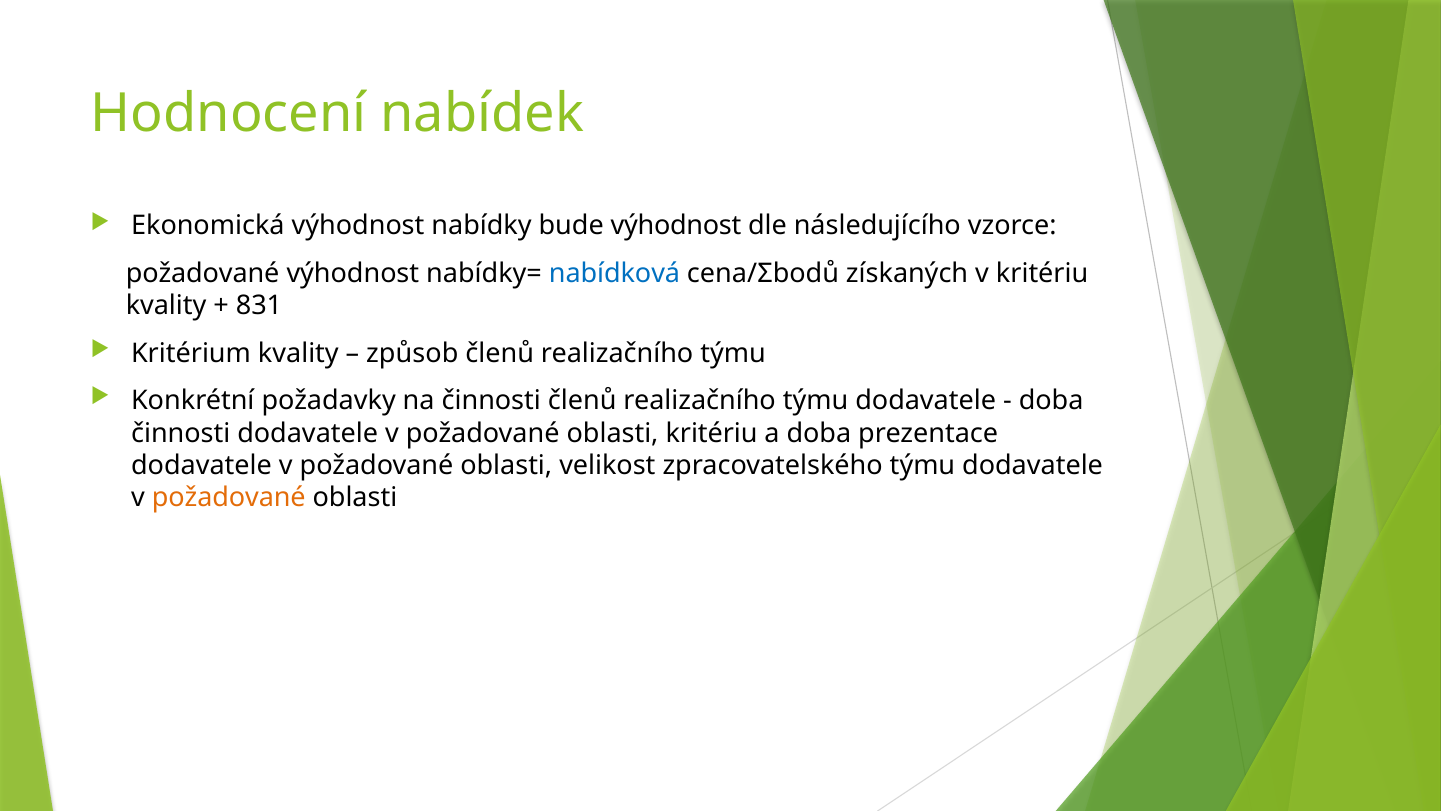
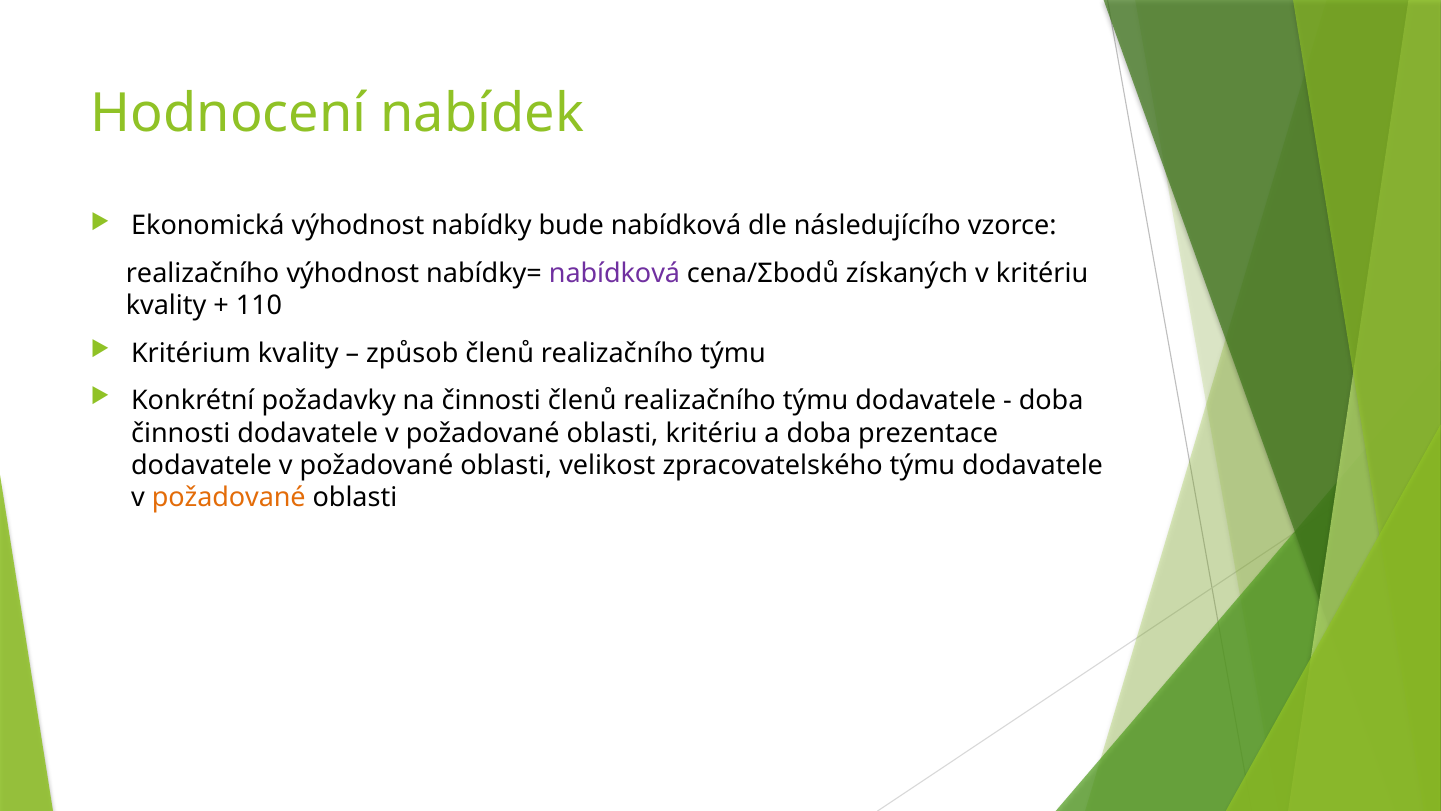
bude výhodnost: výhodnost -> nabídková
požadované at (203, 273): požadované -> realizačního
nabídková at (614, 273) colour: blue -> purple
831: 831 -> 110
